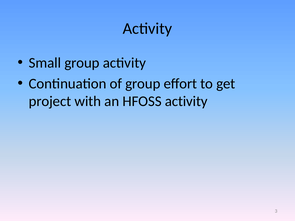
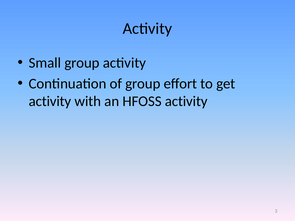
project at (50, 101): project -> activity
